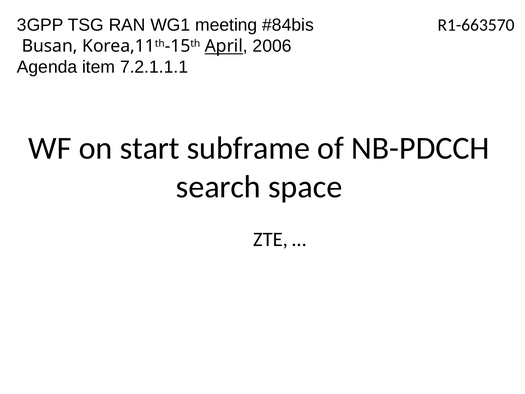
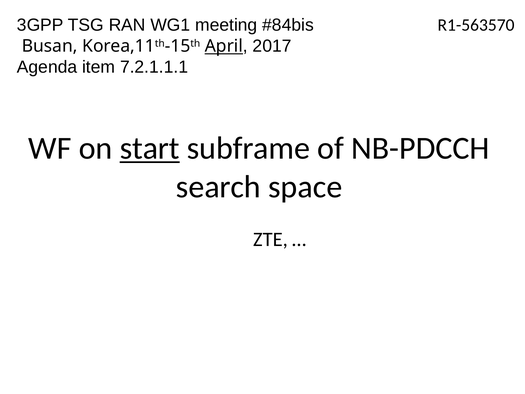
R1-663570: R1-663570 -> R1-563570
2006: 2006 -> 2017
start underline: none -> present
